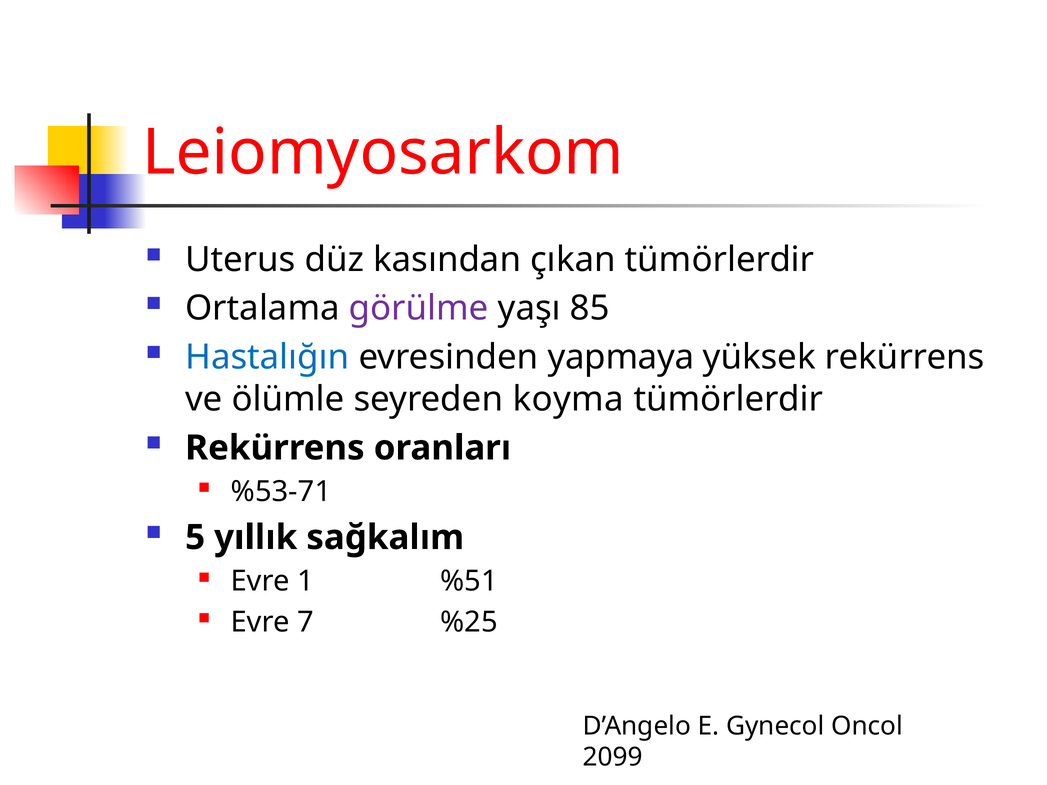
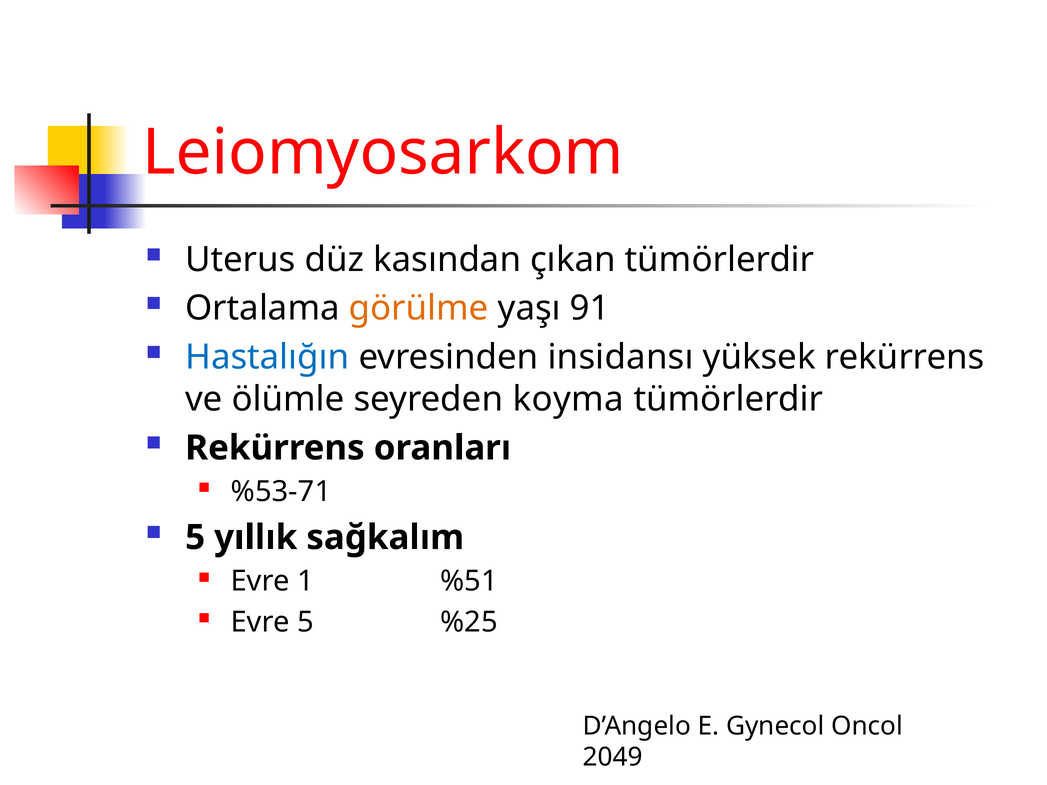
görülme colour: purple -> orange
85: 85 -> 91
yapmaya: yapmaya -> insidansı
Evre 7: 7 -> 5
2099: 2099 -> 2049
